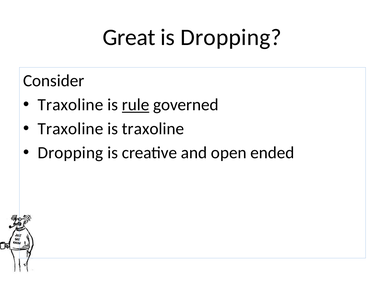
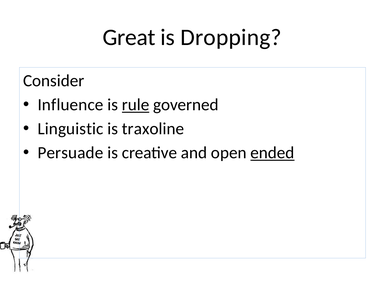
Traxoline at (70, 105): Traxoline -> Influence
Traxoline at (70, 129): Traxoline -> Linguistic
Dropping at (70, 153): Dropping -> Persuade
ended underline: none -> present
